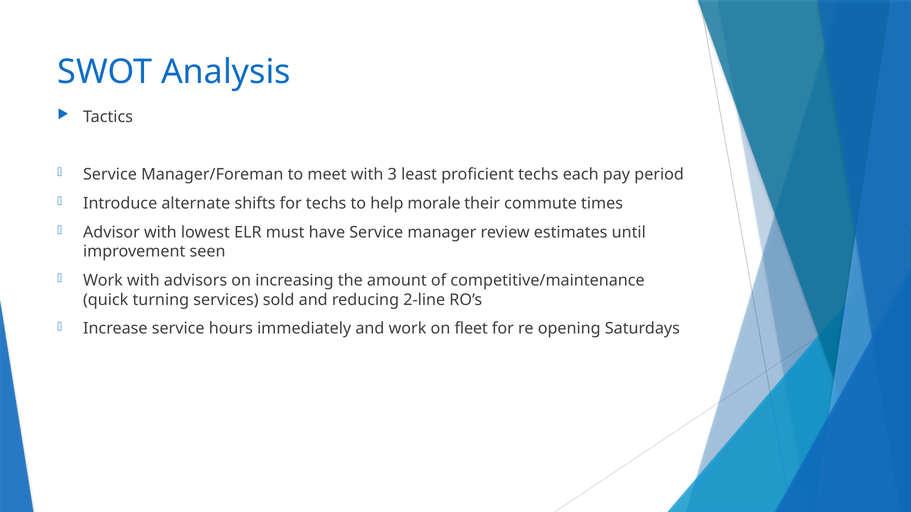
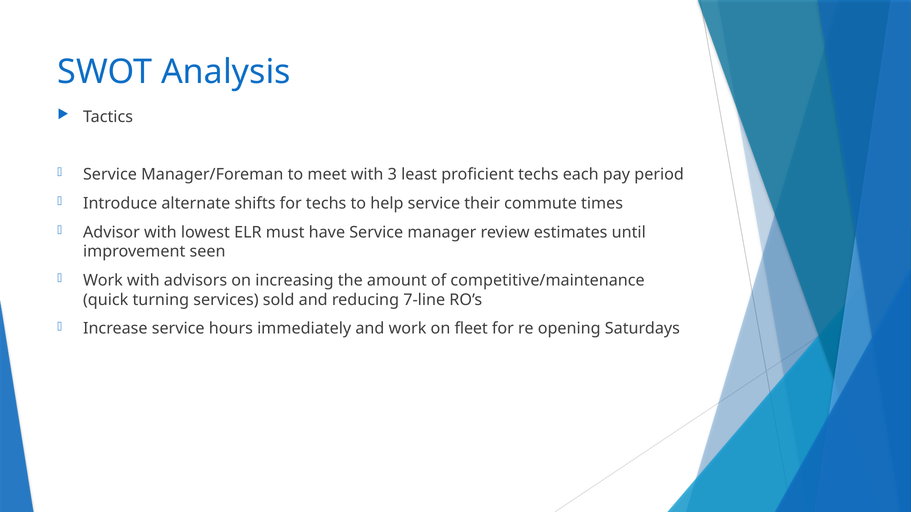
help morale: morale -> service
2-line: 2-line -> 7-line
